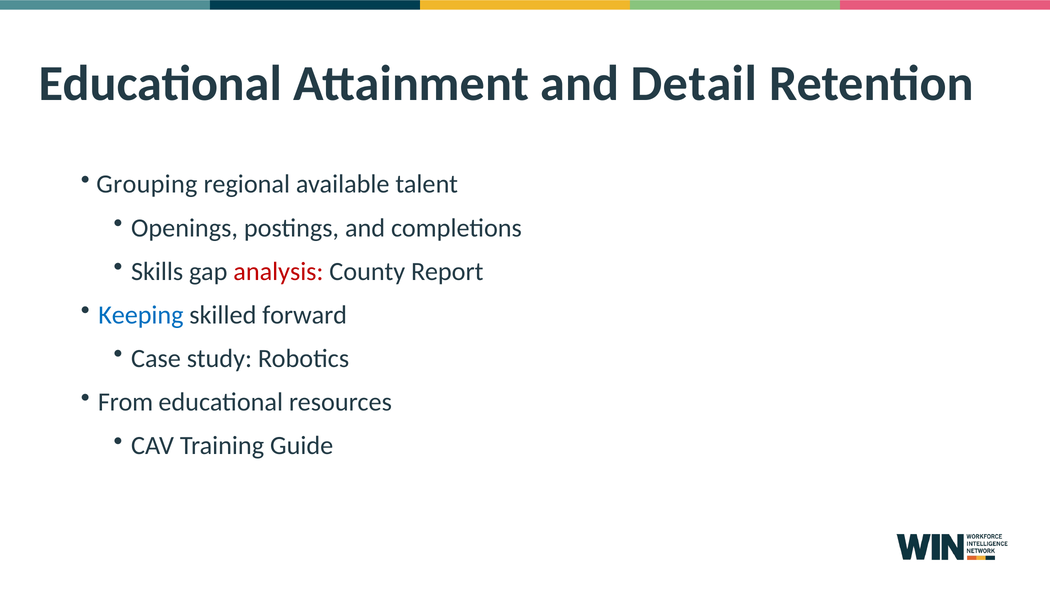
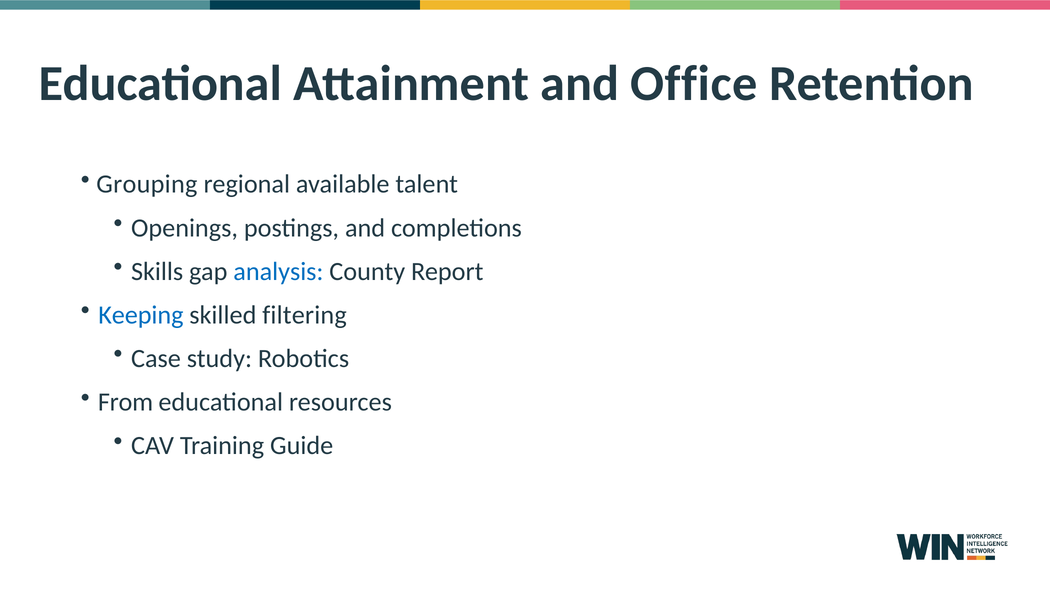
Detail: Detail -> Office
analysis colour: red -> blue
forward: forward -> filtering
